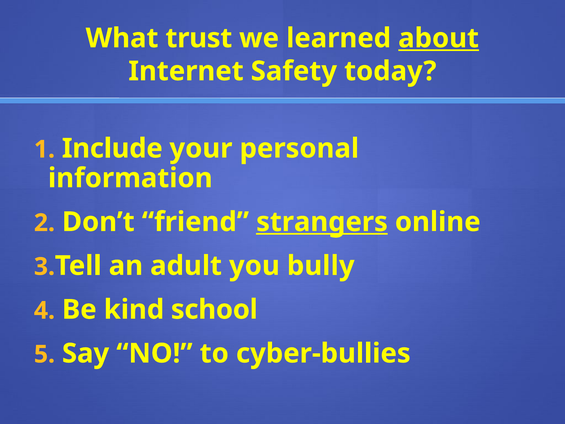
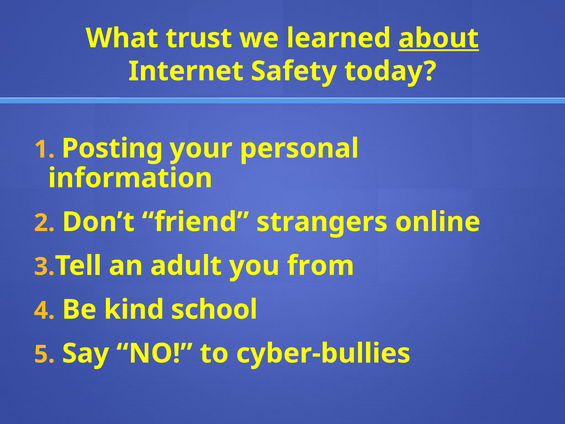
Include: Include -> Posting
strangers underline: present -> none
bully: bully -> from
